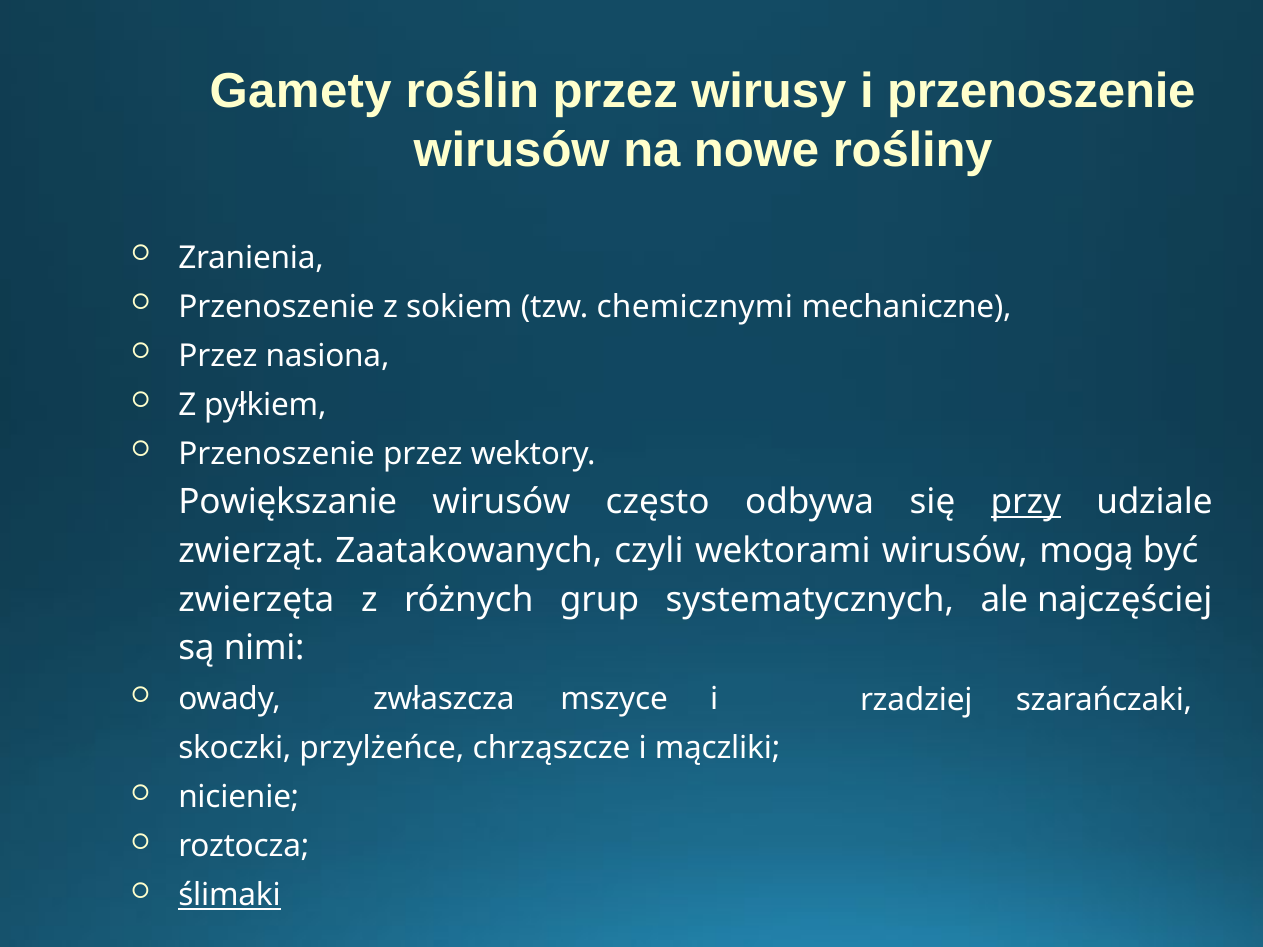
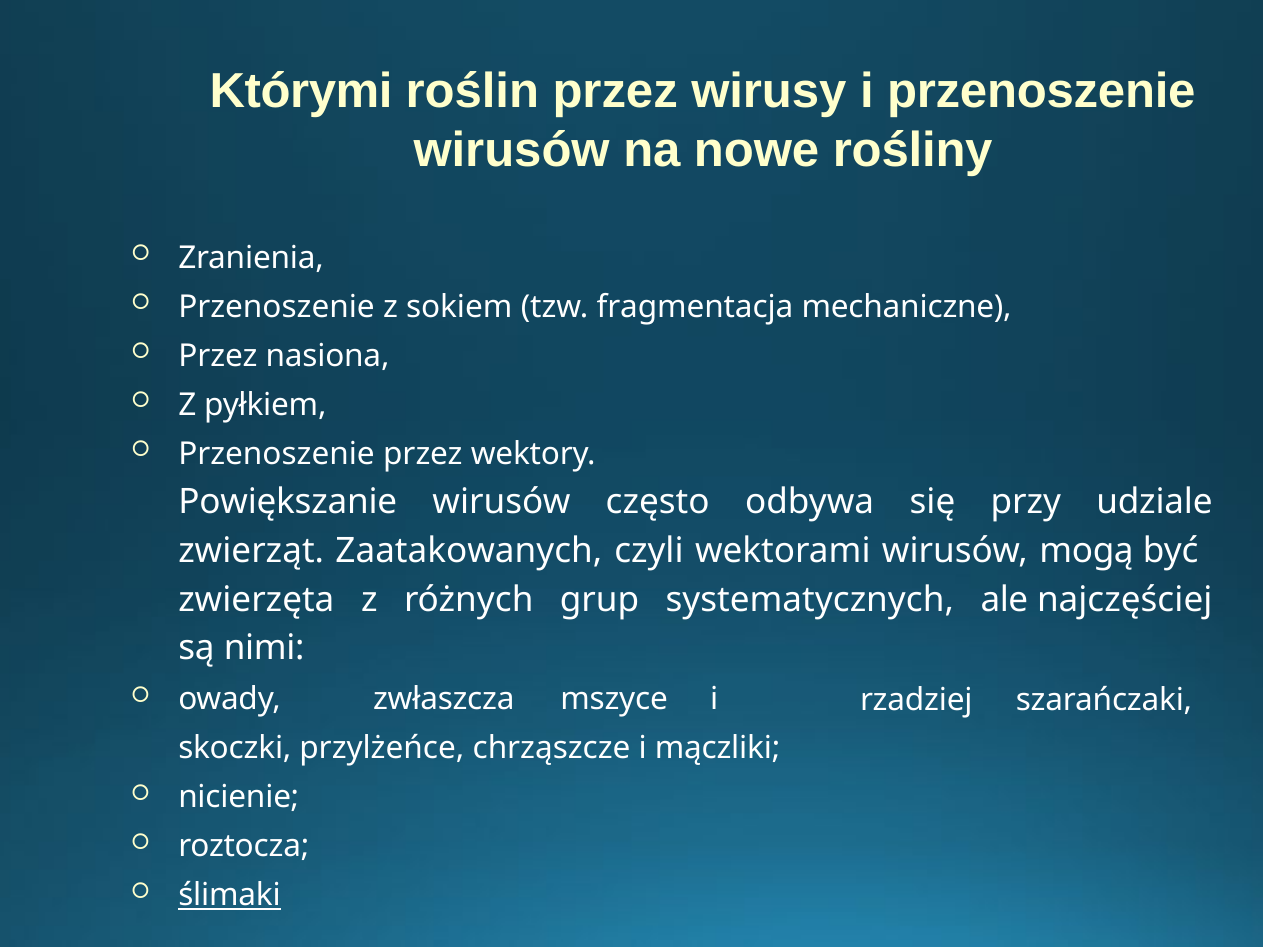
Gamety: Gamety -> Którymi
chemicznymi: chemicznymi -> fragmentacja
przy underline: present -> none
